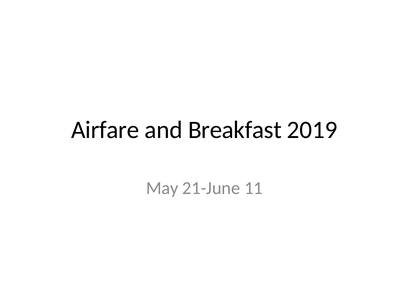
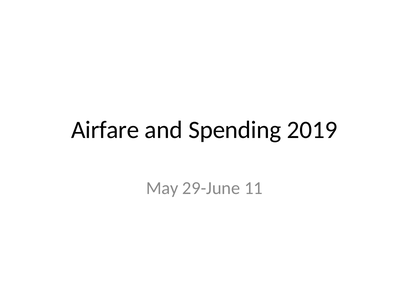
Breakfast: Breakfast -> Spending
21-June: 21-June -> 29-June
